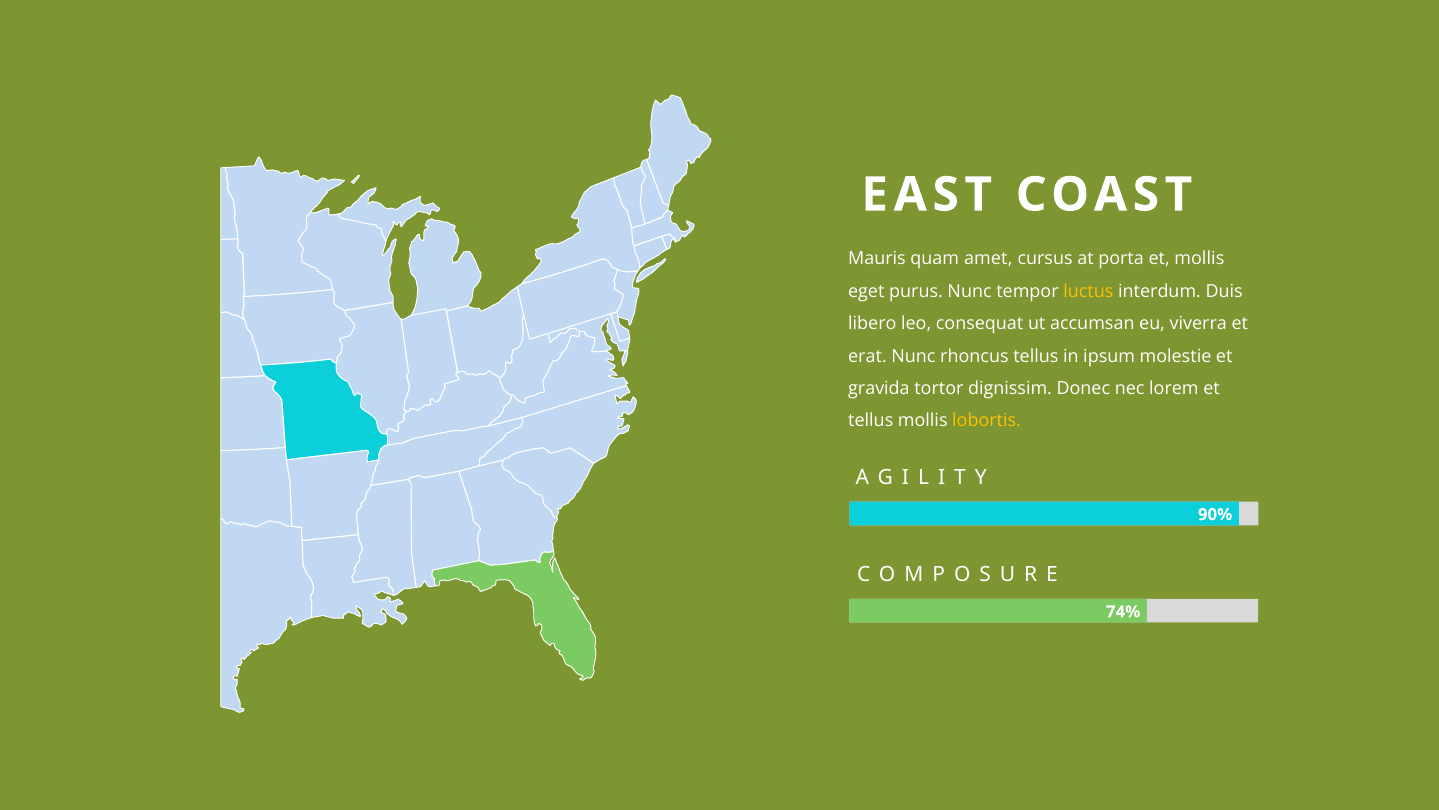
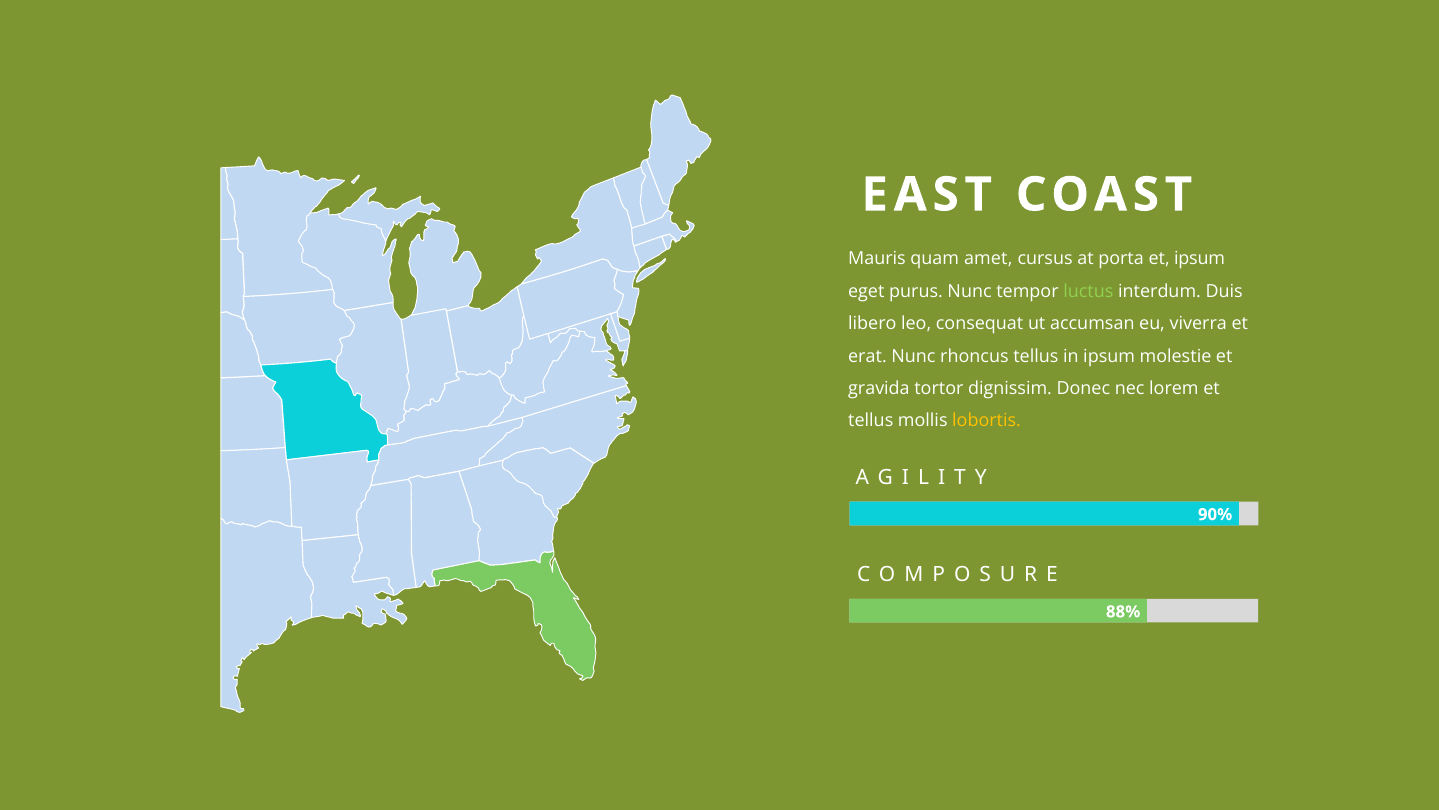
et mollis: mollis -> ipsum
luctus colour: yellow -> light green
74%: 74% -> 88%
